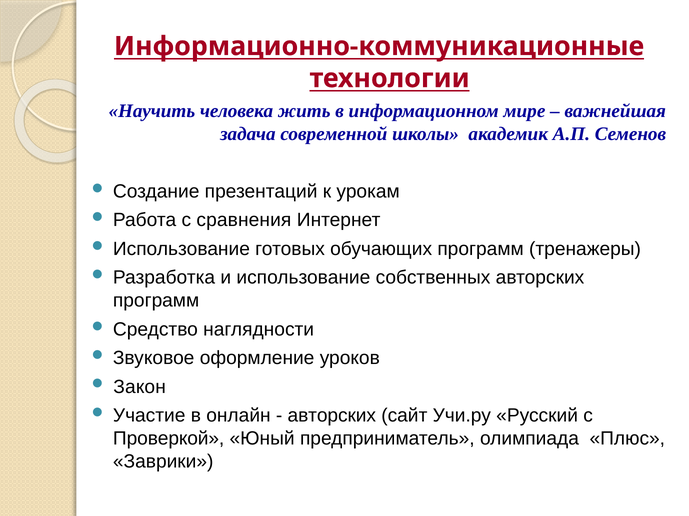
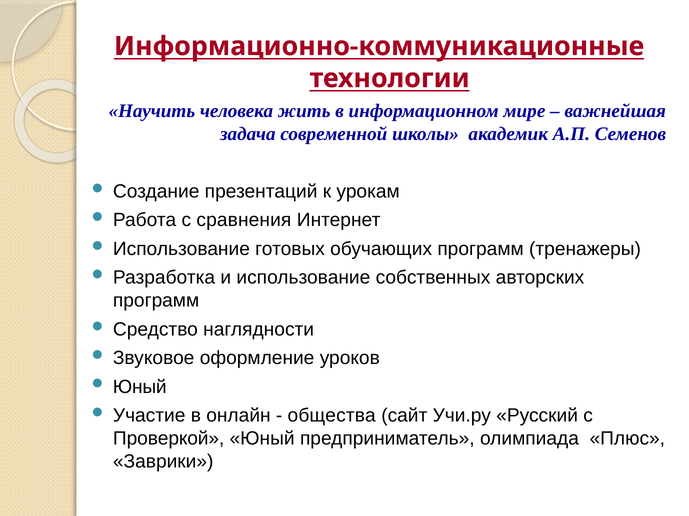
Закон at (140, 387): Закон -> Юный
авторских at (332, 416): авторских -> общества
